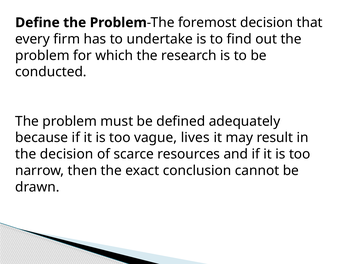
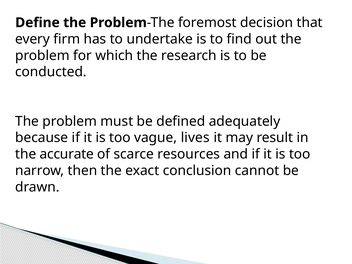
the decision: decision -> accurate
